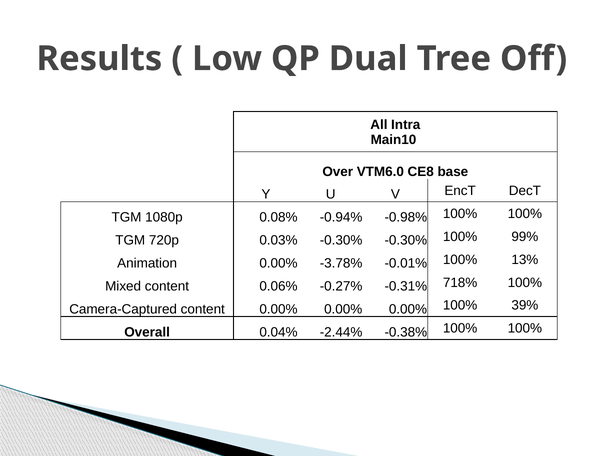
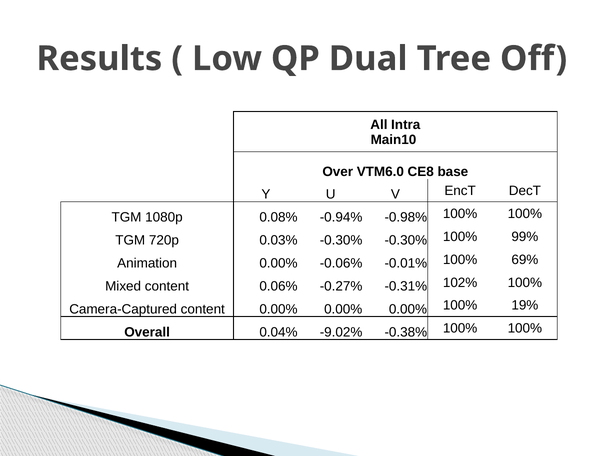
-3.78%: -3.78% -> -0.06%
13%: 13% -> 69%
718%: 718% -> 102%
39%: 39% -> 19%
-2.44%: -2.44% -> -9.02%
